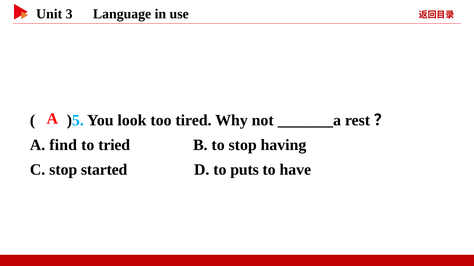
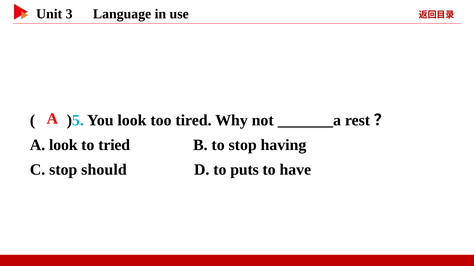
A find: find -> look
started: started -> should
